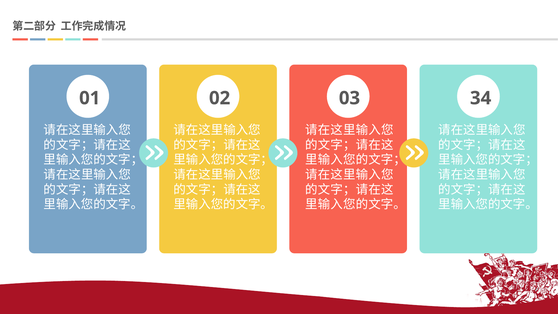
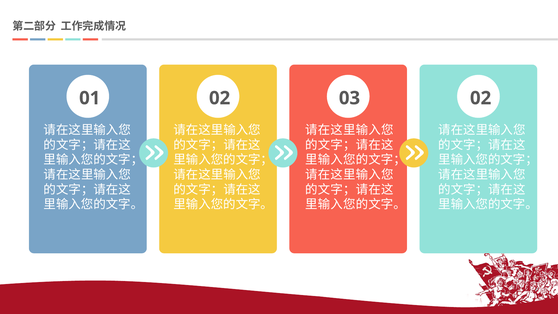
03 34: 34 -> 02
